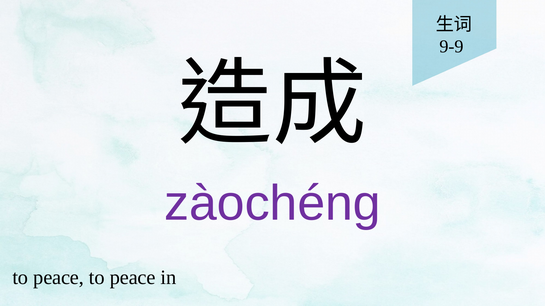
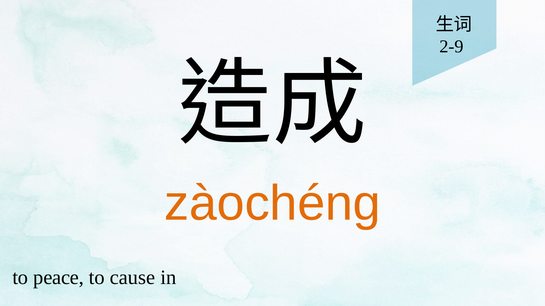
9-9: 9-9 -> 2-9
zàochéng colour: purple -> orange
peace at (133, 278): peace -> cause
